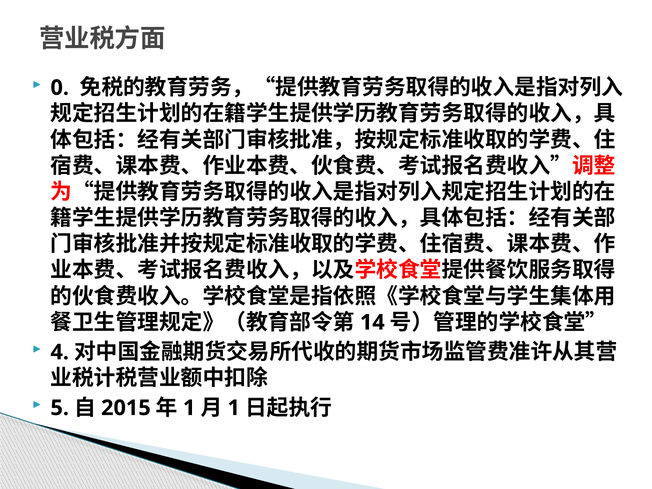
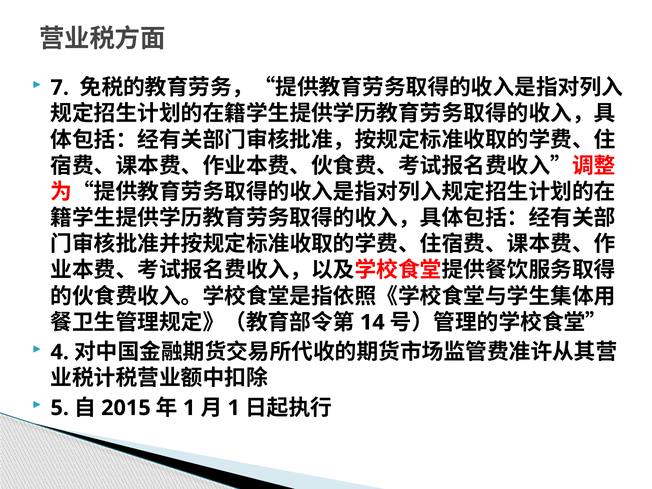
0: 0 -> 7
